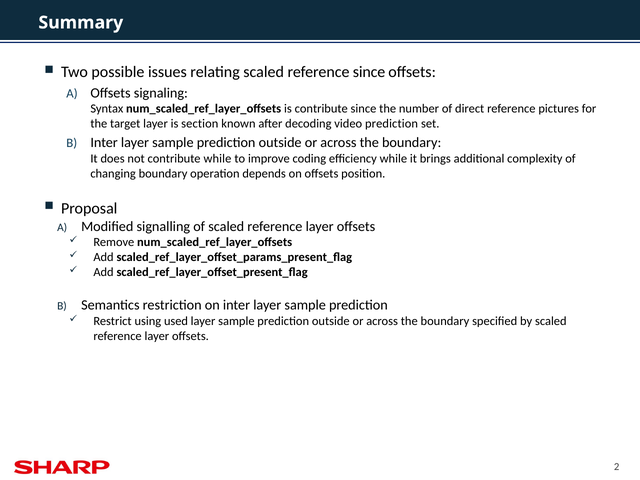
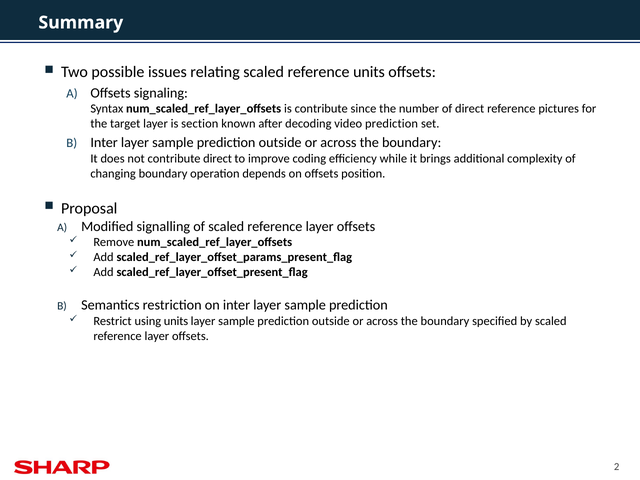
reference since: since -> units
contribute while: while -> direct
using used: used -> units
